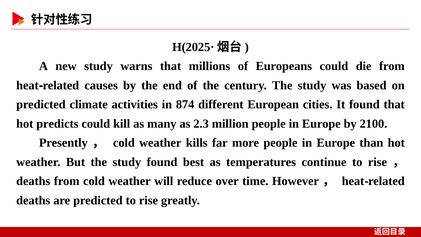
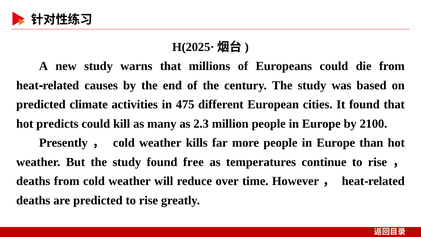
874: 874 -> 475
best: best -> free
